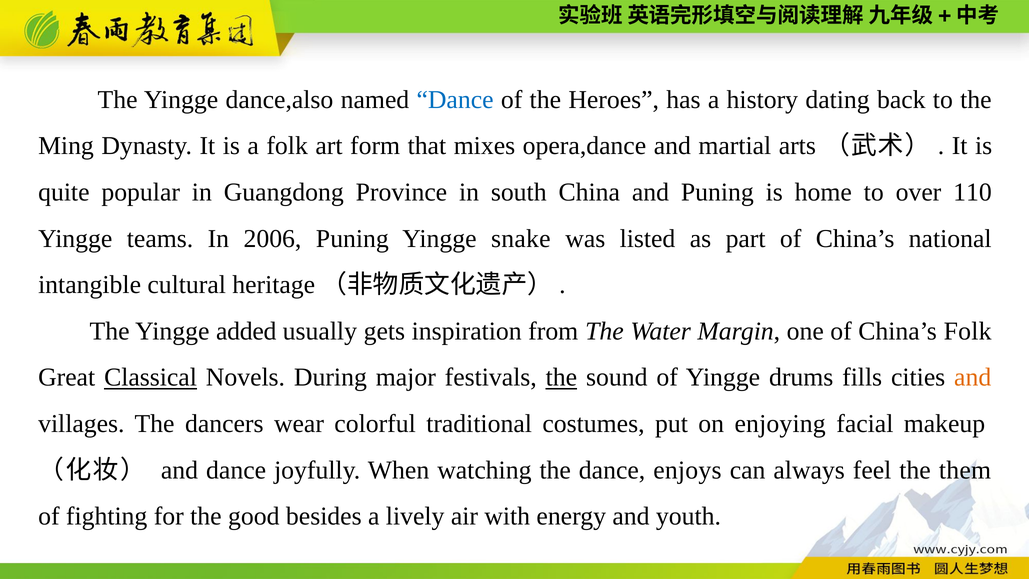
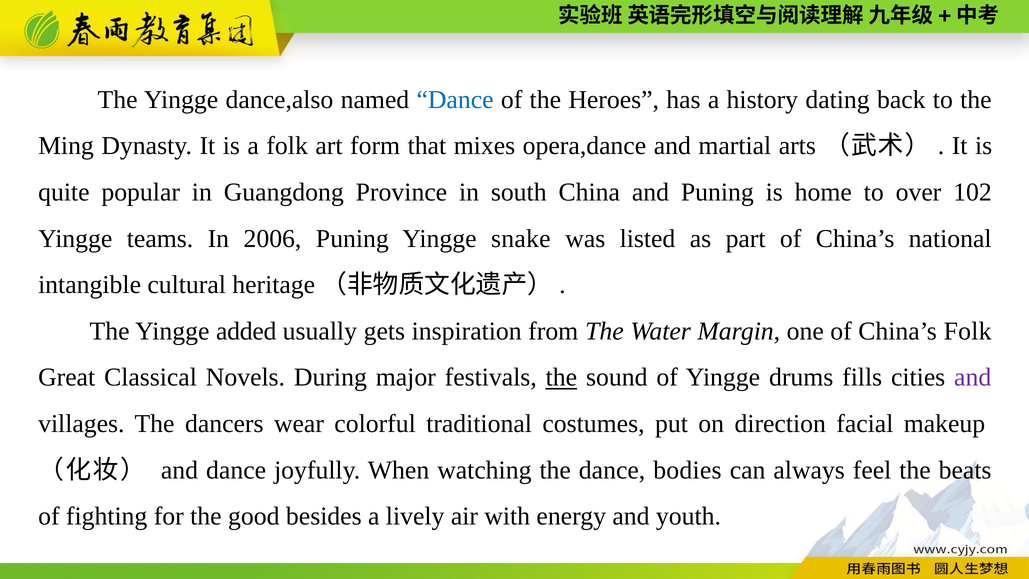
110: 110 -> 102
Classical underline: present -> none
and at (973, 377) colour: orange -> purple
enjoying: enjoying -> direction
enjoys: enjoys -> bodies
them: them -> beats
